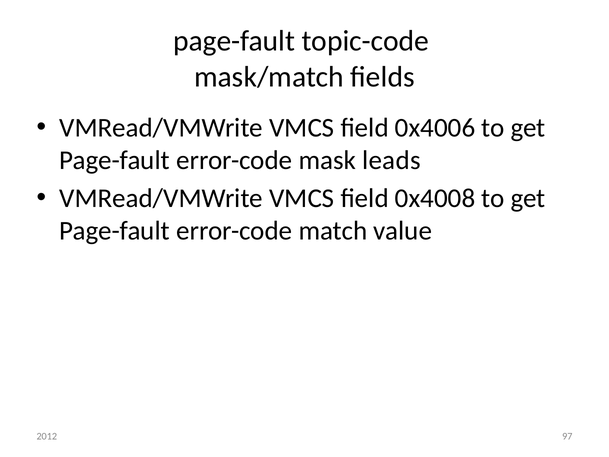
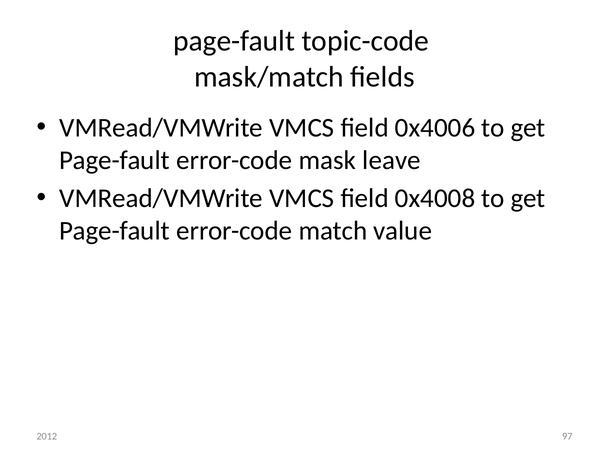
leads: leads -> leave
